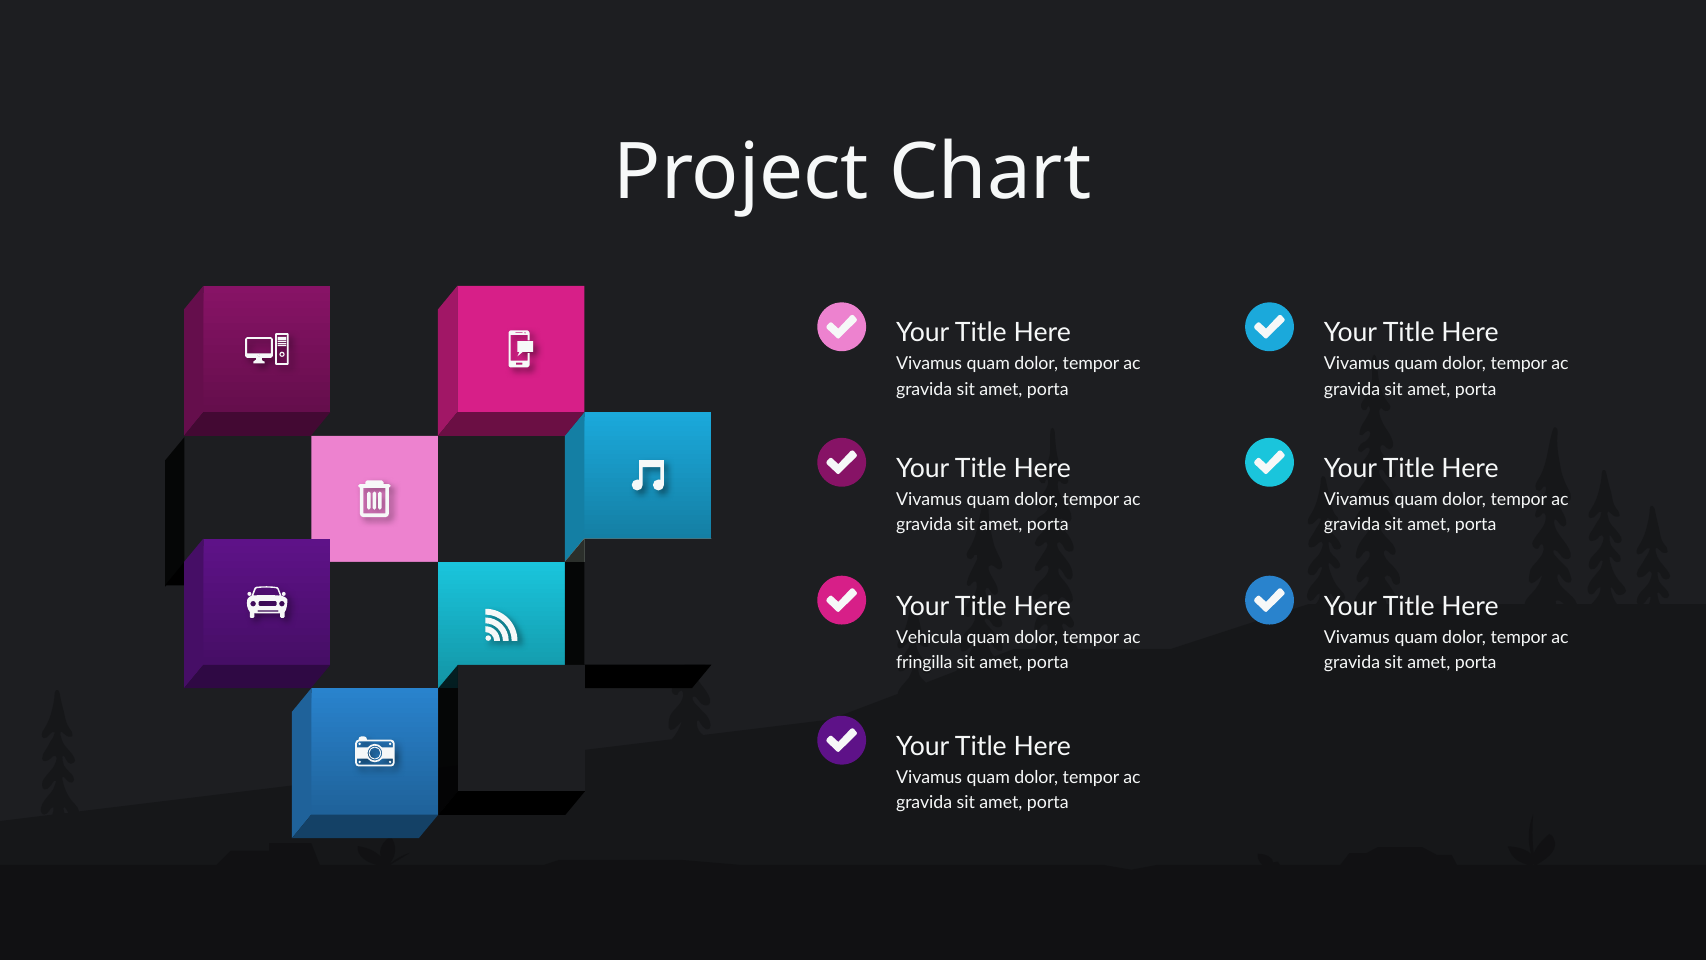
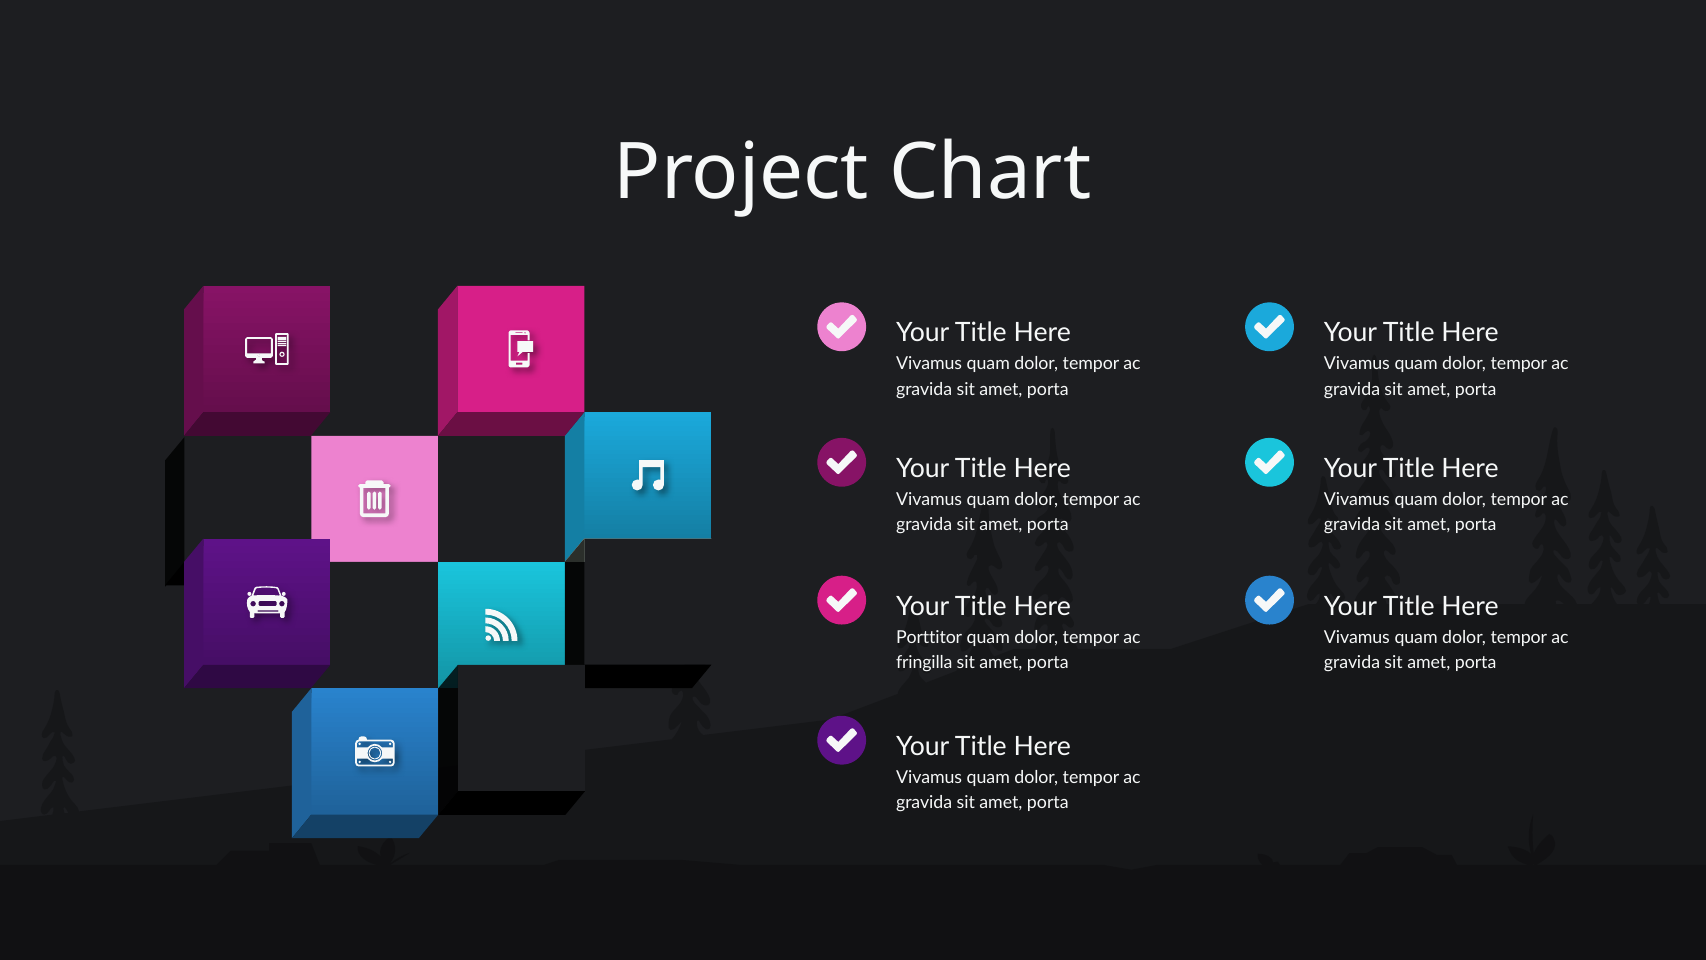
Vehicula: Vehicula -> Porttitor
